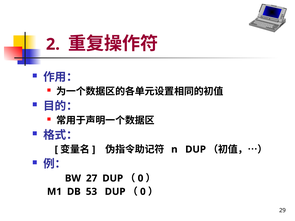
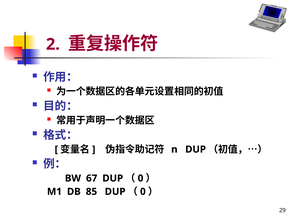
27: 27 -> 67
53: 53 -> 85
